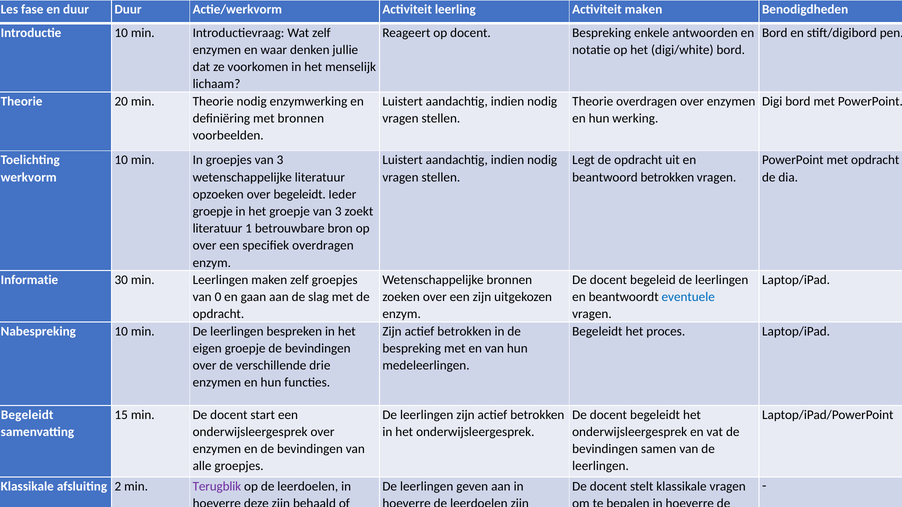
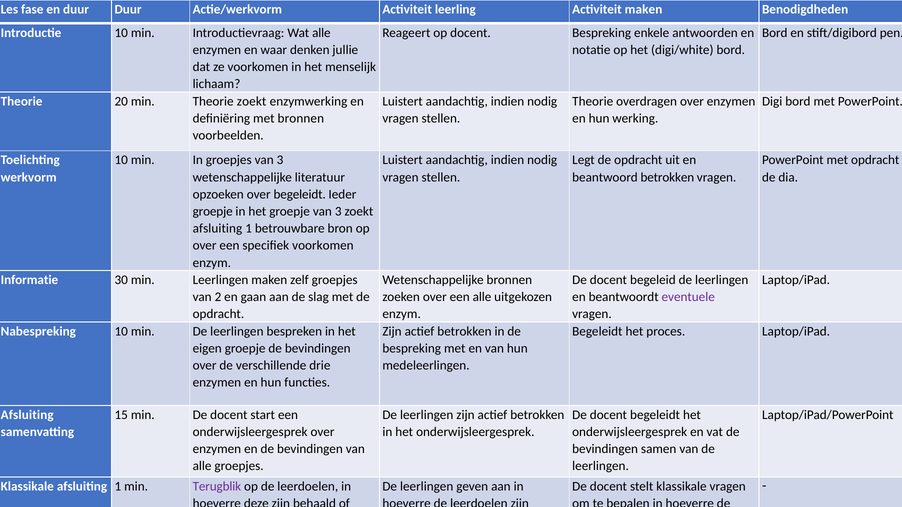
Wat zelf: zelf -> alle
Theorie nodig: nodig -> zoekt
literatuur at (218, 229): literatuur -> afsluiting
specifiek overdragen: overdragen -> voorkomen
0: 0 -> 2
een zijn: zijn -> alle
eventuele colour: blue -> purple
Begeleidt at (27, 415): Begeleidt -> Afsluiting
Klassikale afsluiting 2: 2 -> 1
